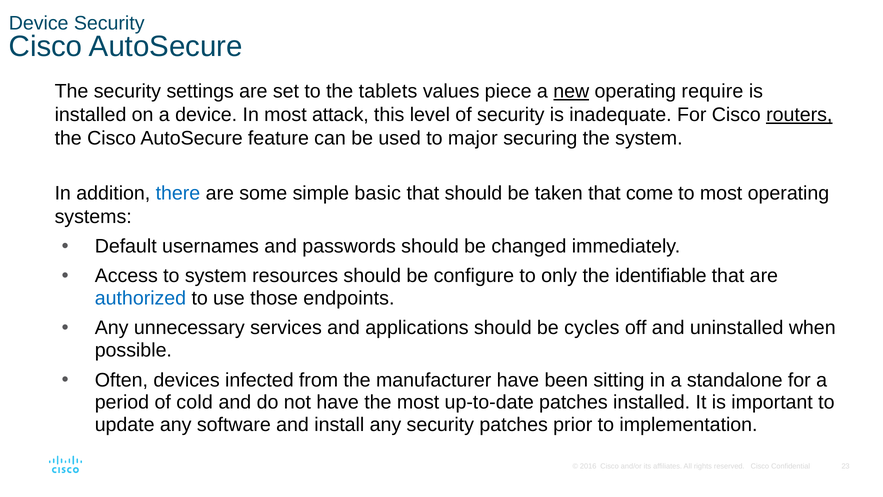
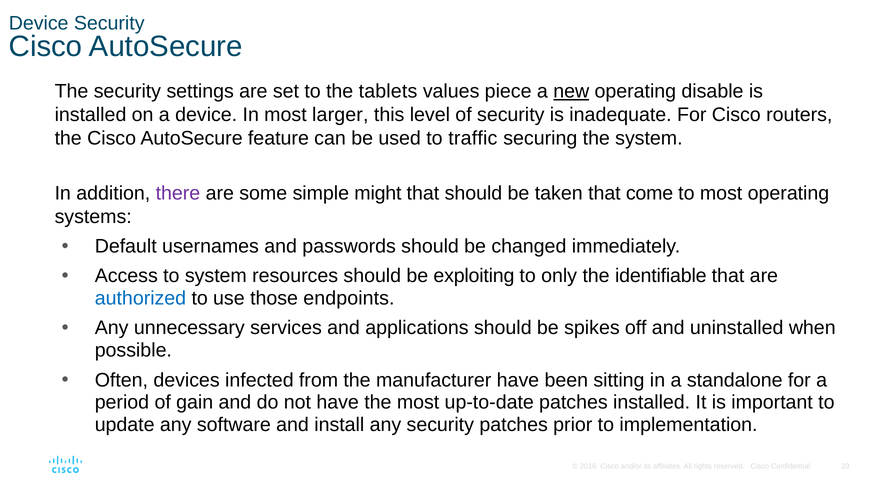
require: require -> disable
attack: attack -> larger
routers underline: present -> none
major: major -> traffic
there colour: blue -> purple
basic: basic -> might
configure: configure -> exploiting
cycles: cycles -> spikes
cold: cold -> gain
